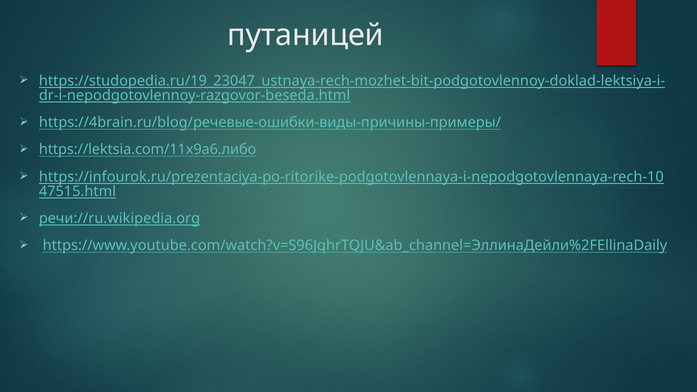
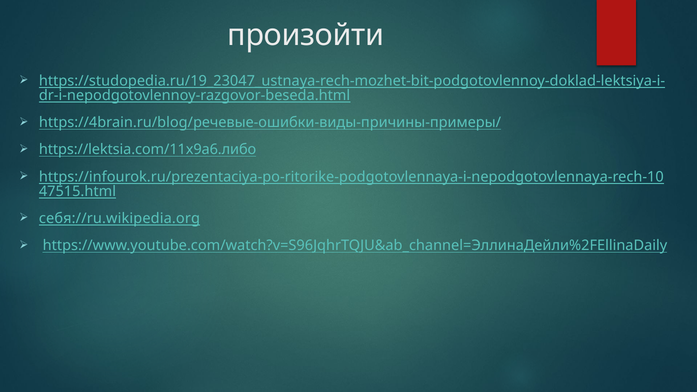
путаницей: путаницей -> произойти
речи://ru.wikipedia.org: речи://ru.wikipedia.org -> себя://ru.wikipedia.org
